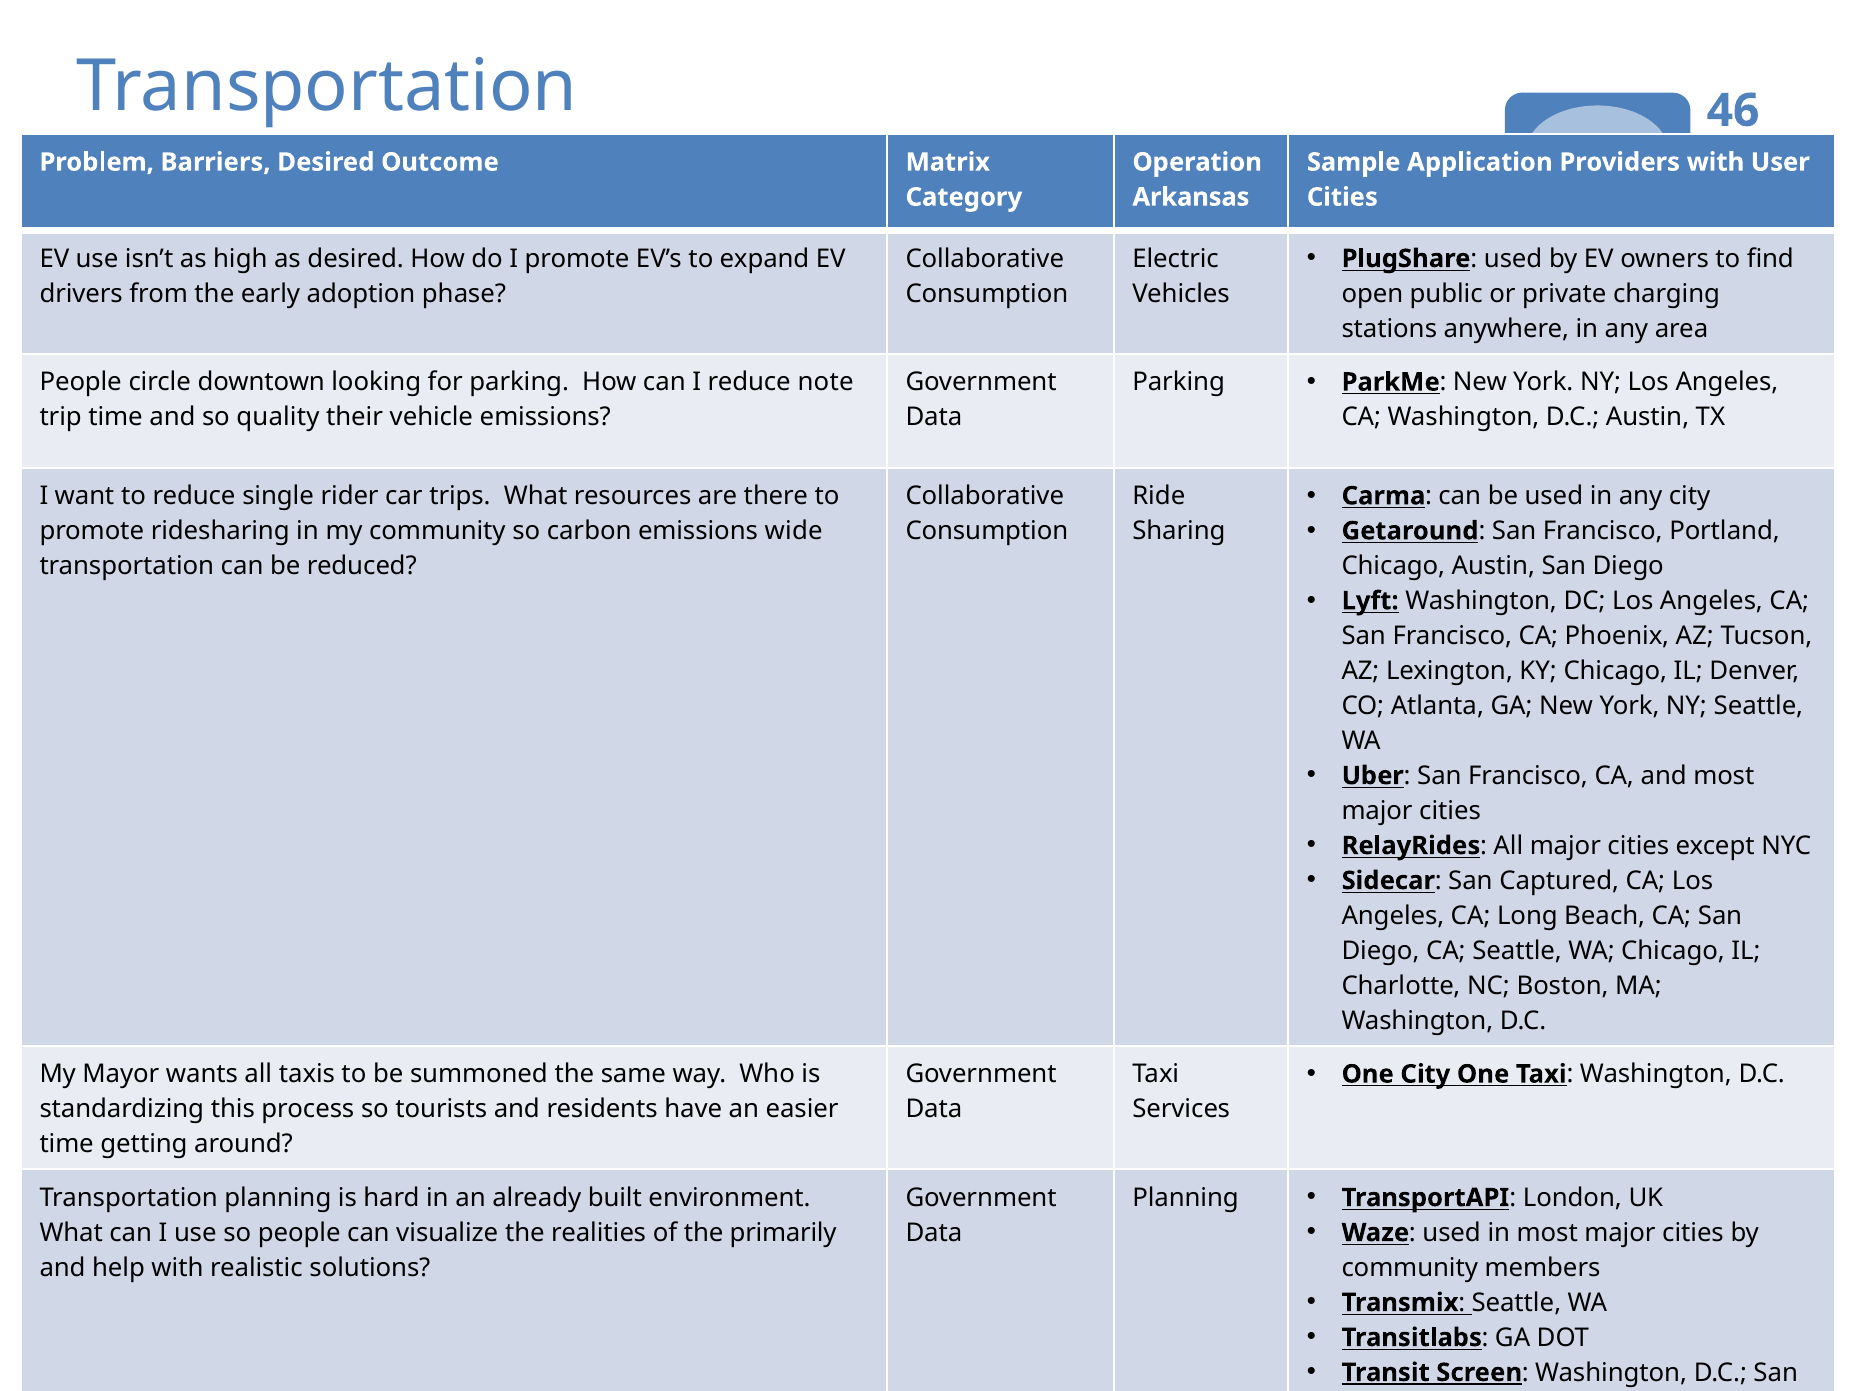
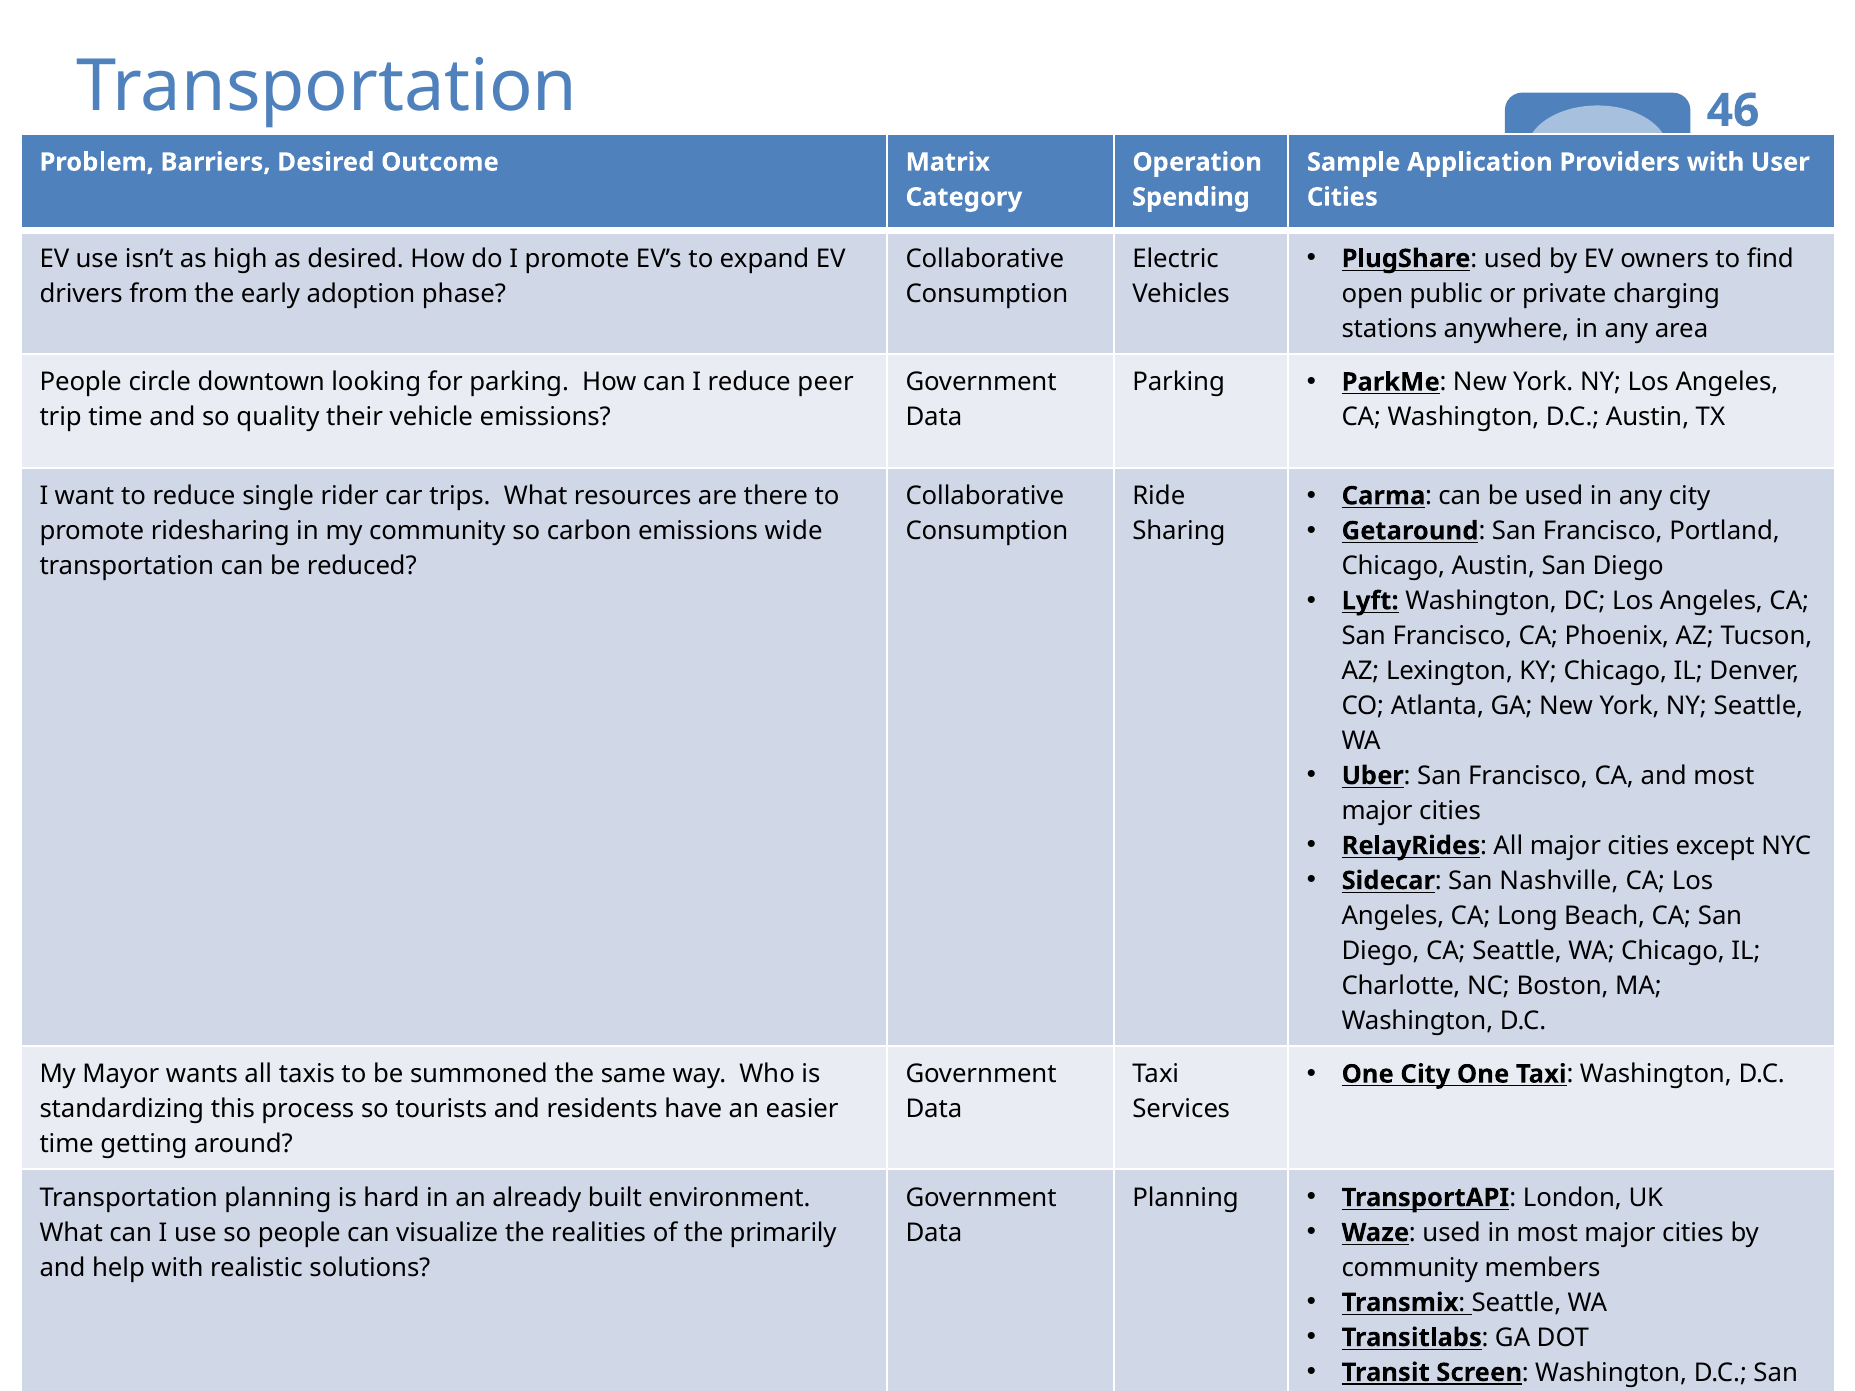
Arkansas: Arkansas -> Spending
note: note -> peer
Captured: Captured -> Nashville
